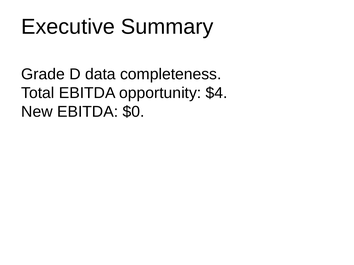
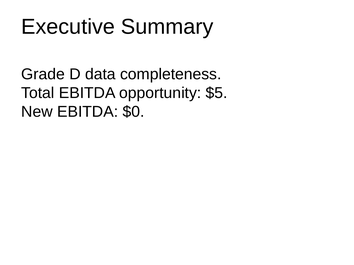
$4: $4 -> $5
